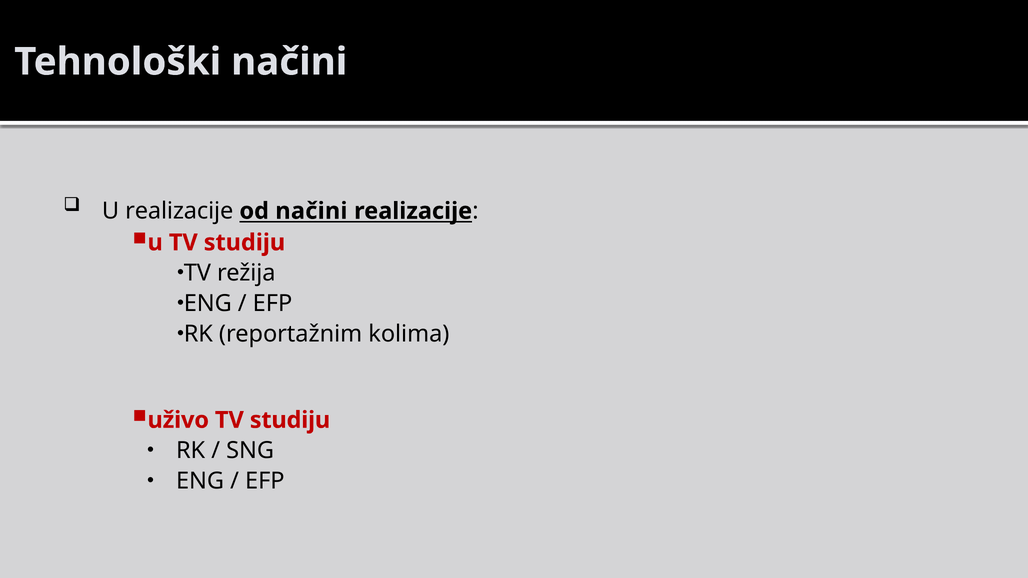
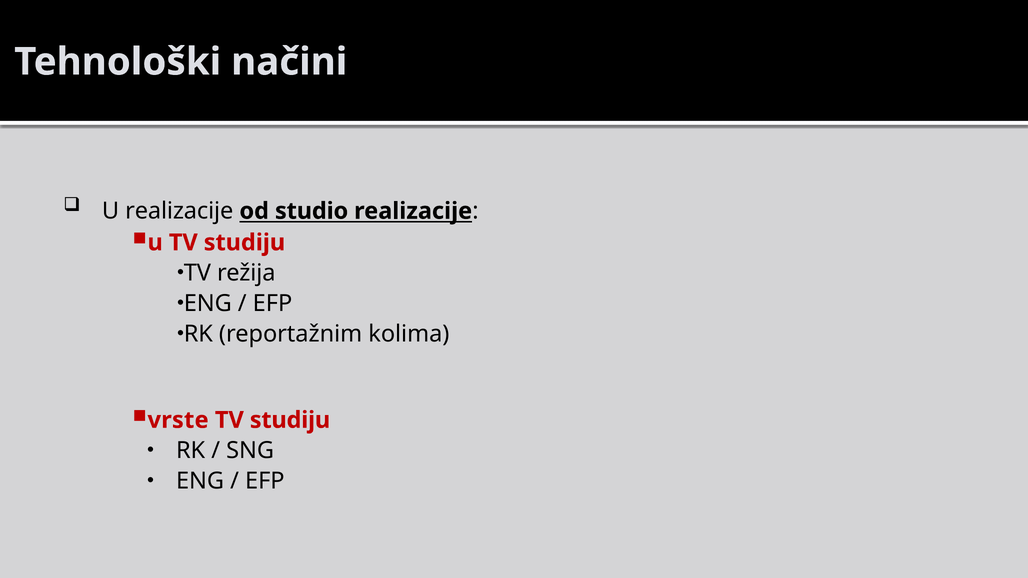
od načini: načini -> studio
uživo: uživo -> vrste
